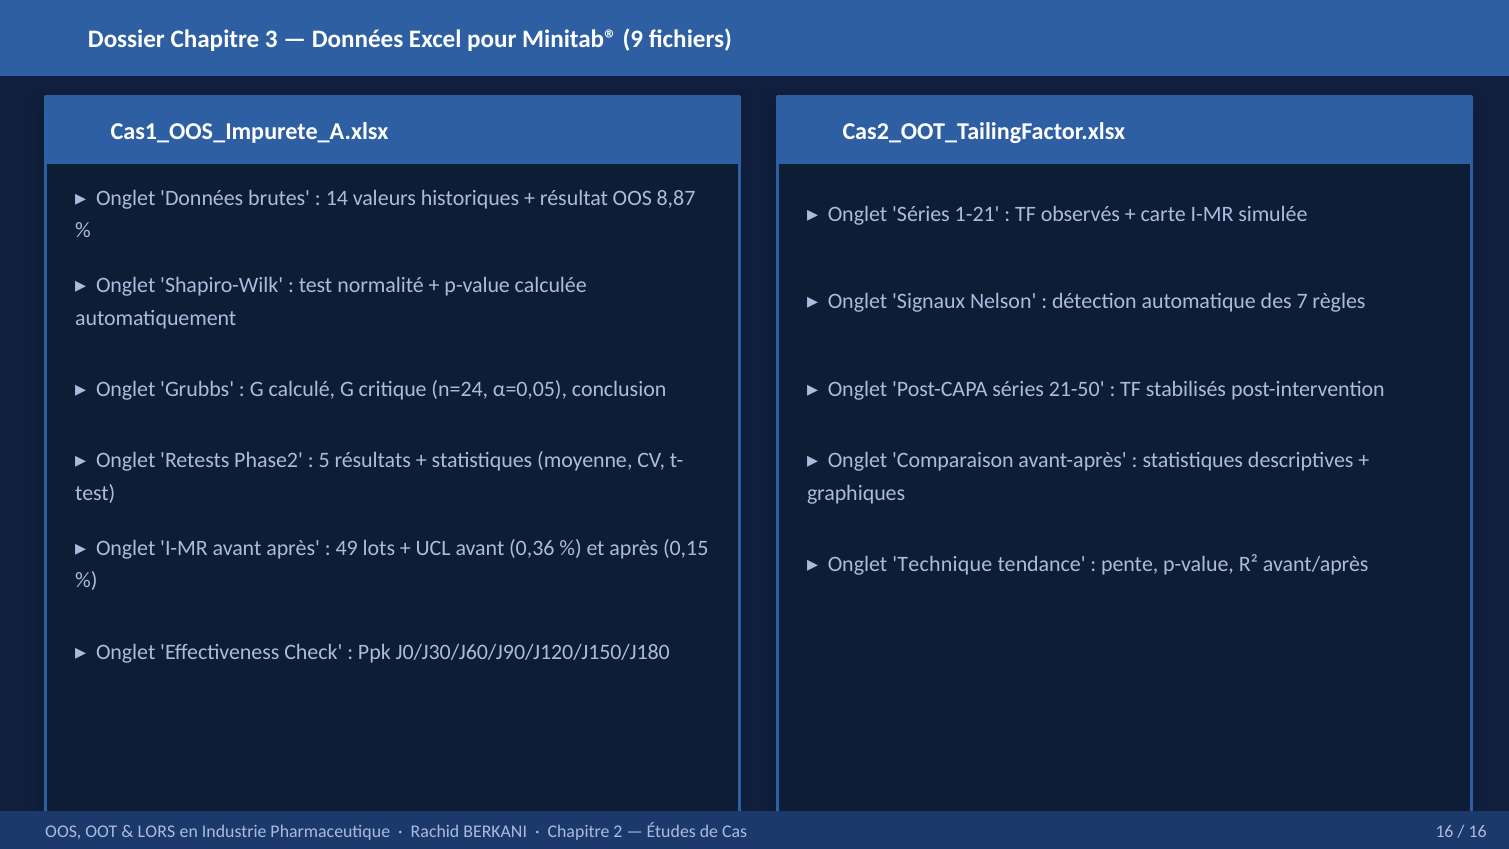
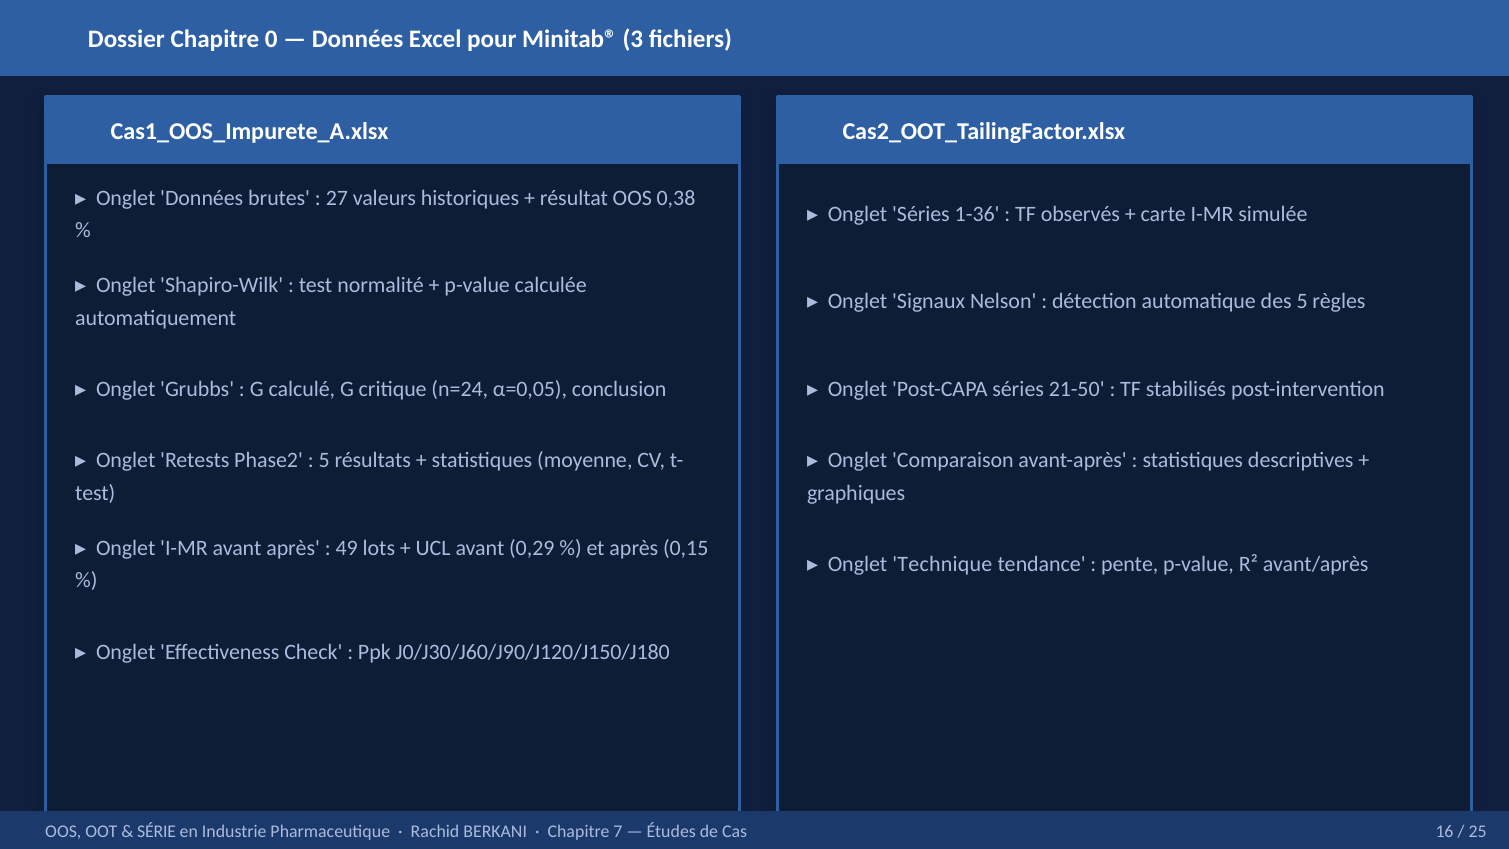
3: 3 -> 0
9: 9 -> 3
14: 14 -> 27
8,87: 8,87 -> 0,38
1-21: 1-21 -> 1-36
des 7: 7 -> 5
0,36: 0,36 -> 0,29
LORS: LORS -> SÉRIE
2: 2 -> 7
16 at (1478, 831): 16 -> 25
